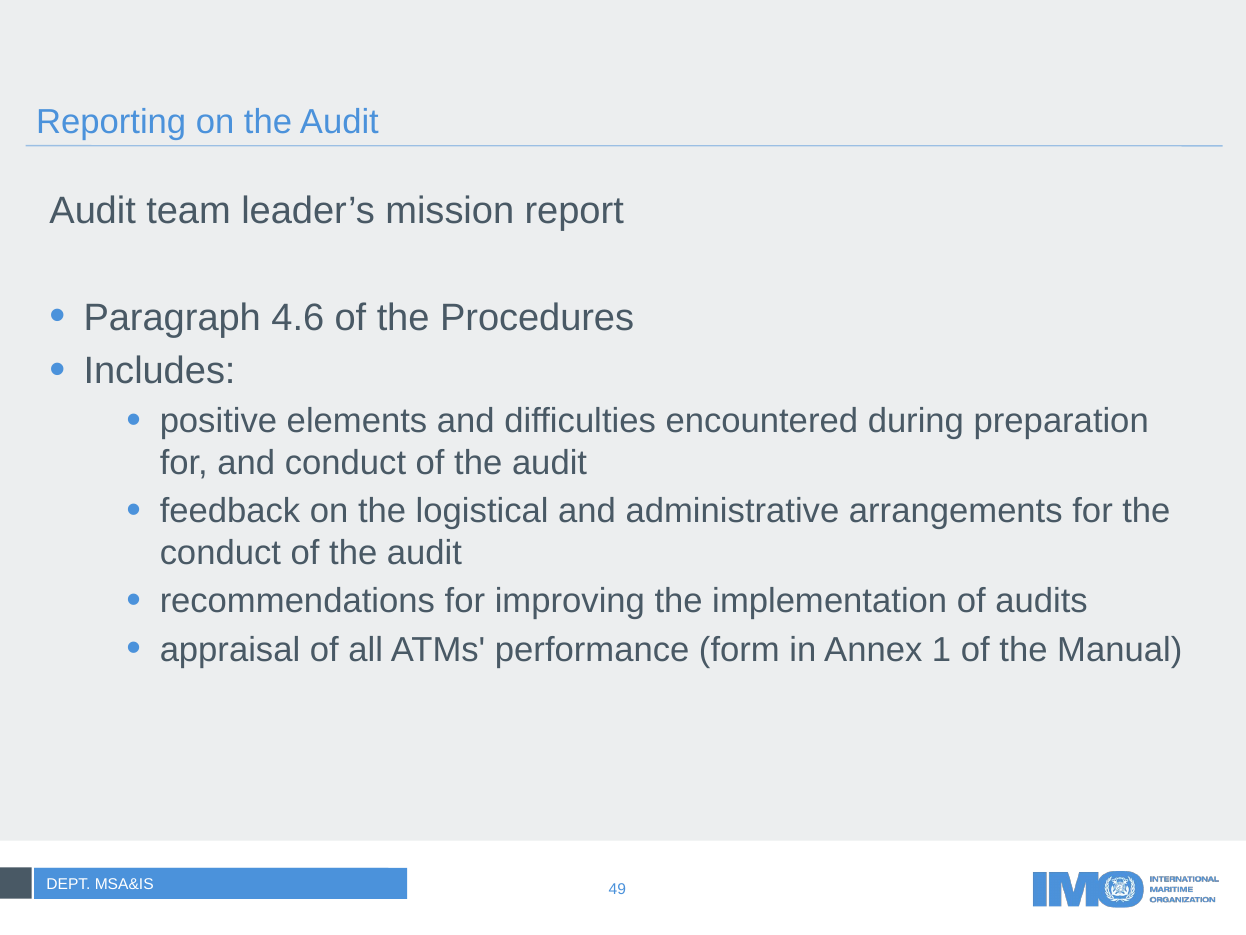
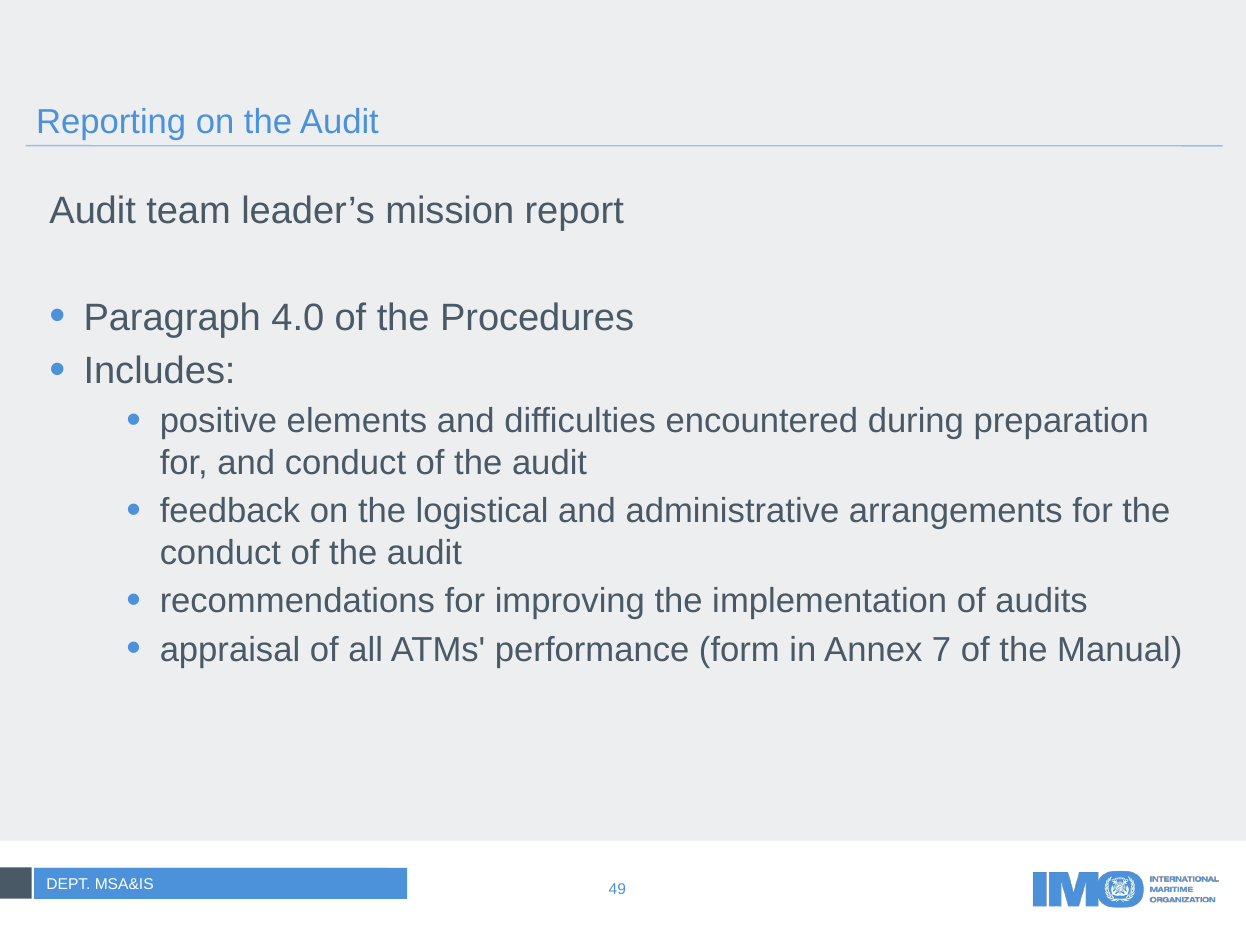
4.6: 4.6 -> 4.0
1: 1 -> 7
